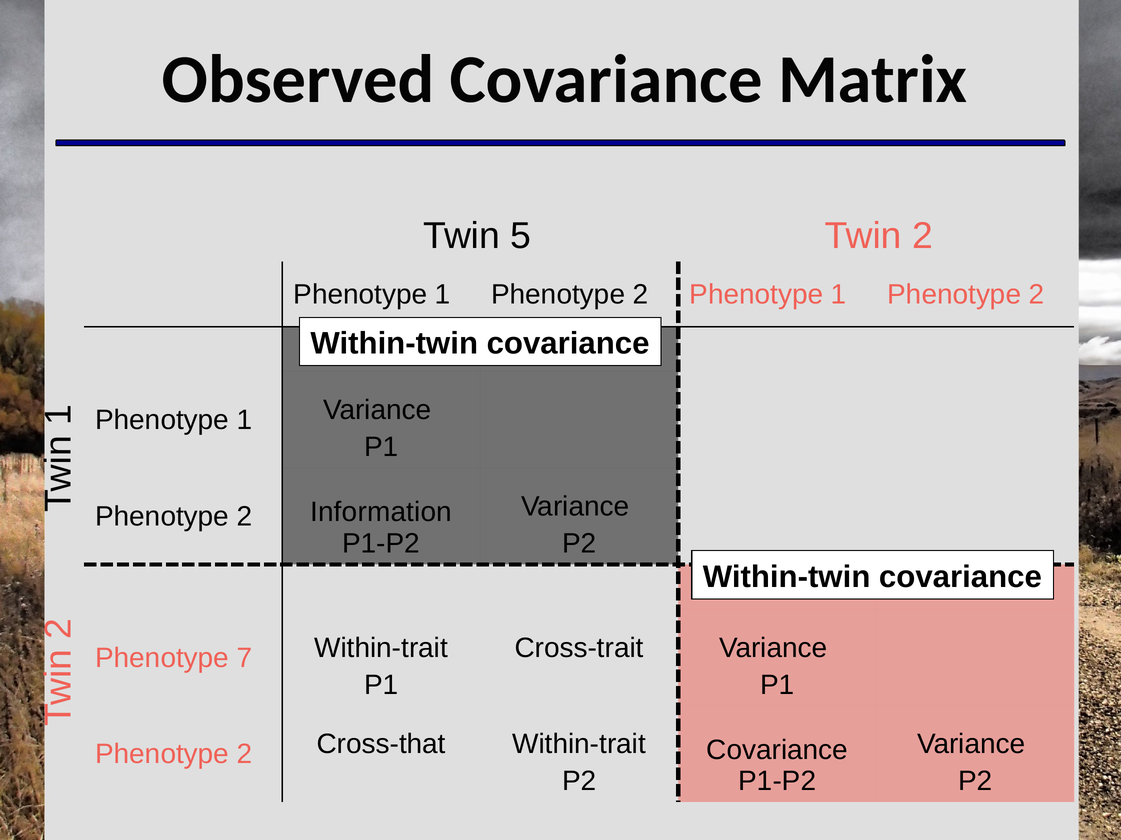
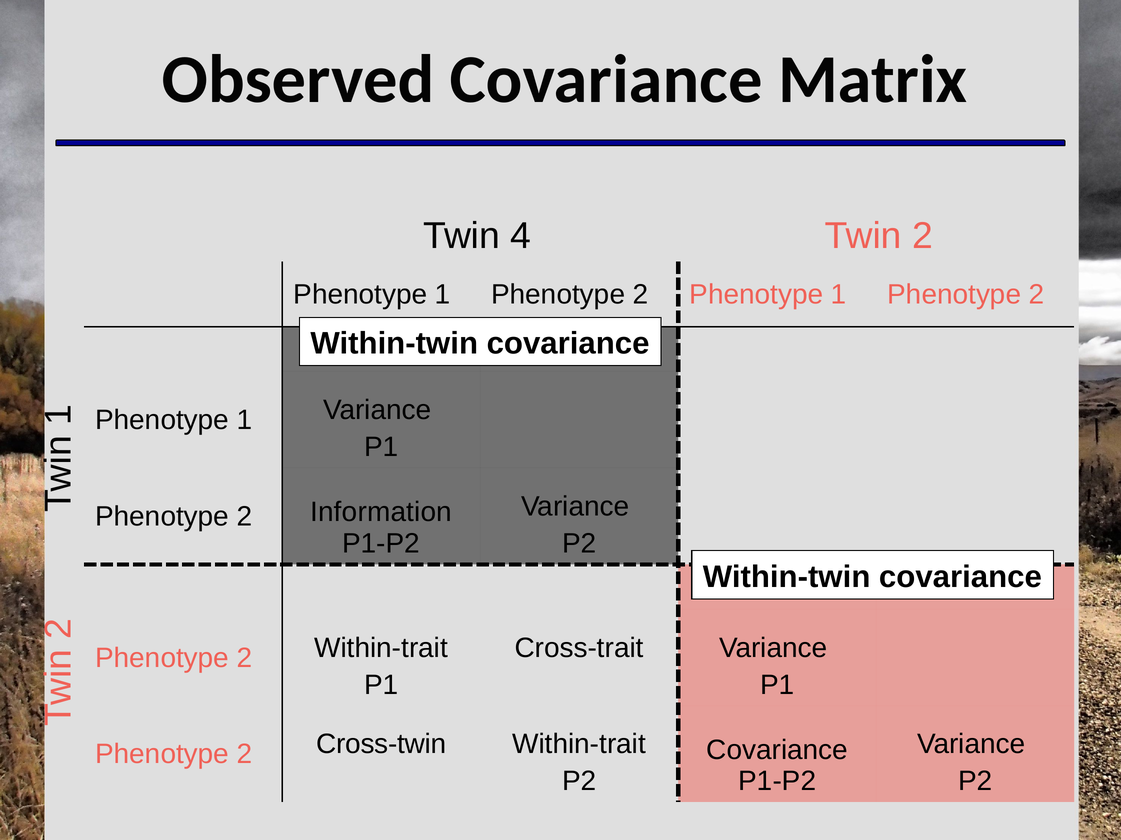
5: 5 -> 4
7 at (245, 658): 7 -> 2
Cross-that: Cross-that -> Cross-twin
